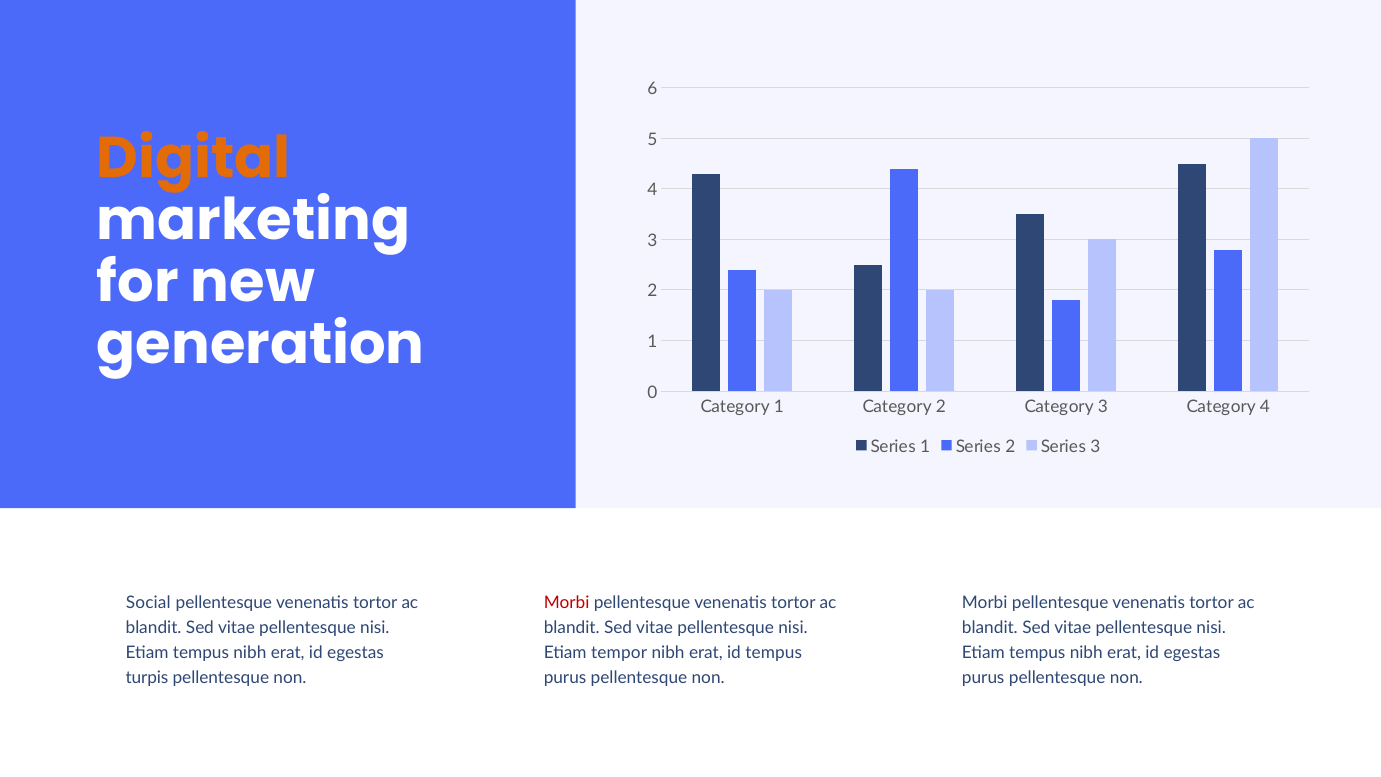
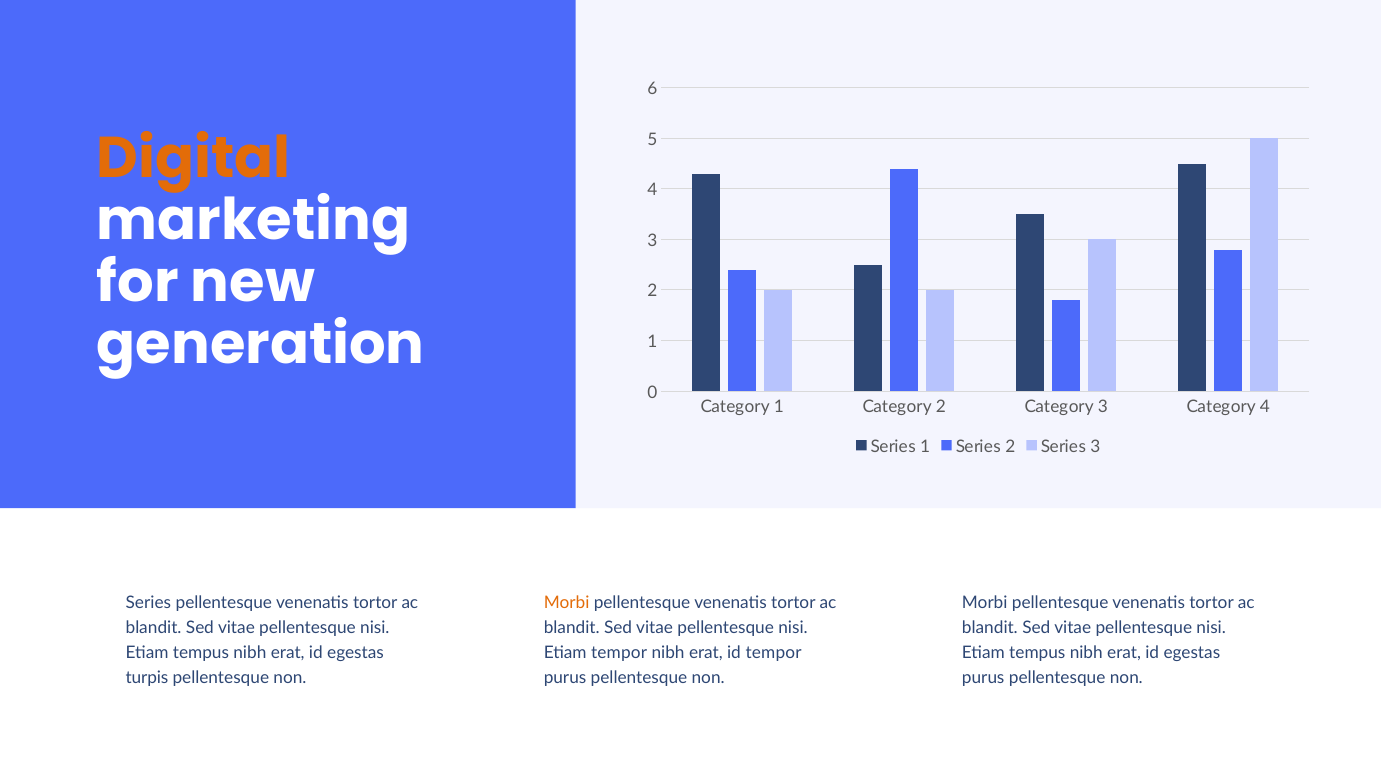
Social at (148, 603): Social -> Series
Morbi at (567, 603) colour: red -> orange
id tempus: tempus -> tempor
